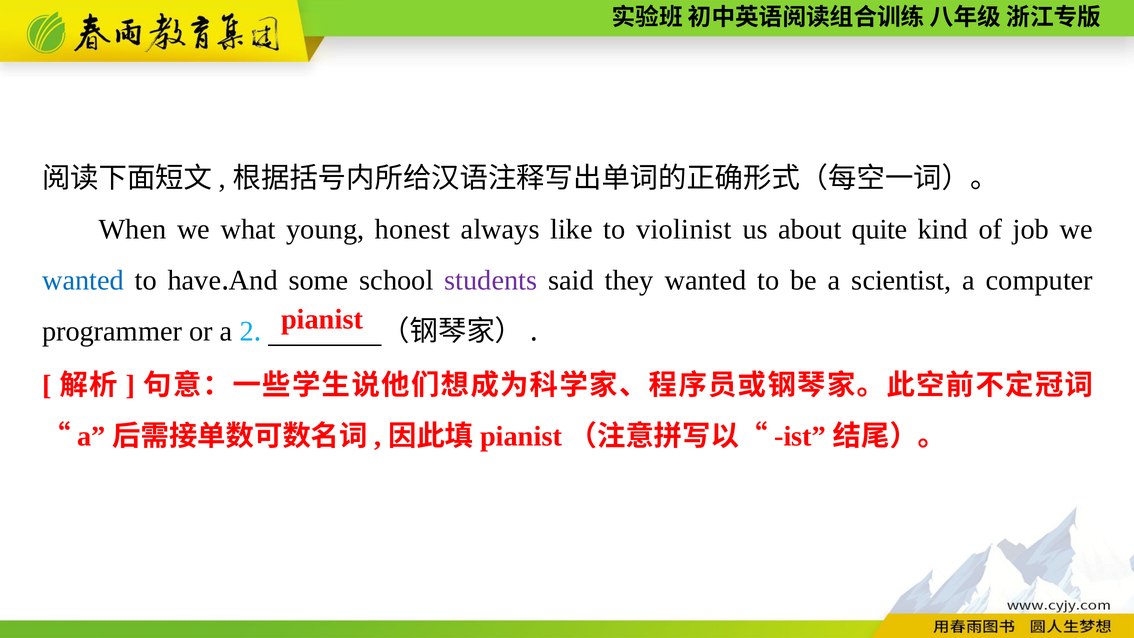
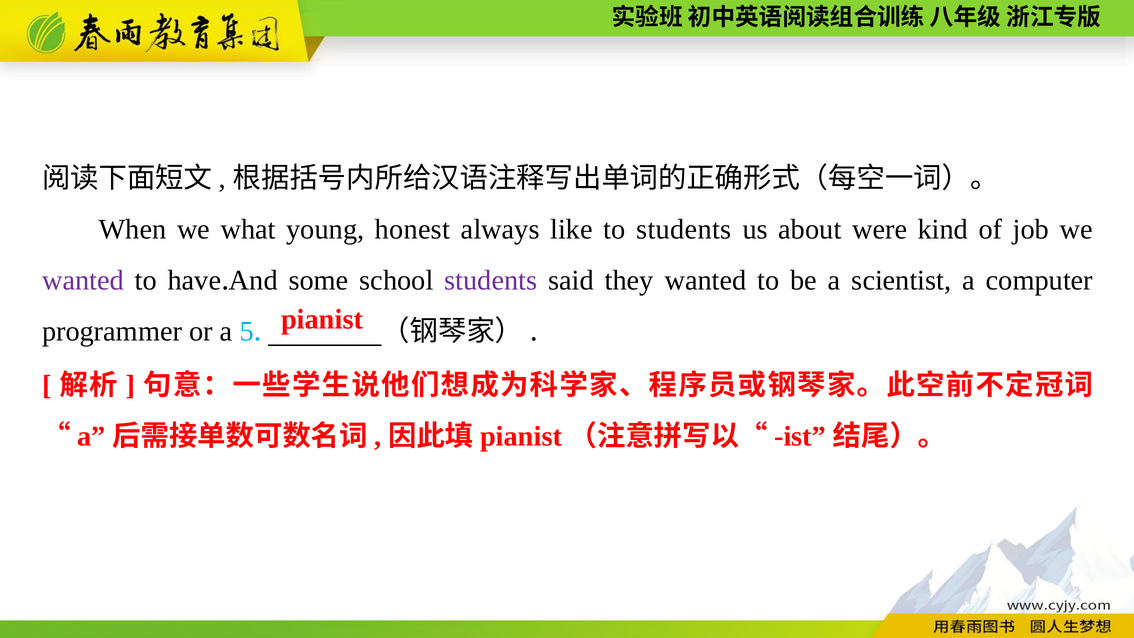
to violinist: violinist -> students
quite: quite -> were
wanted at (83, 280) colour: blue -> purple
2: 2 -> 5
